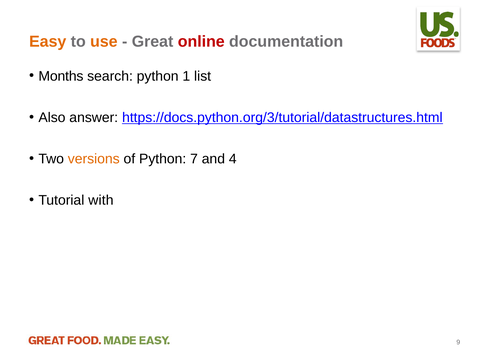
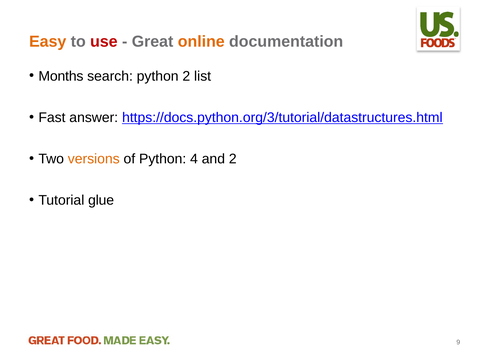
use colour: orange -> red
online colour: red -> orange
python 1: 1 -> 2
Also: Also -> Fast
7: 7 -> 4
and 4: 4 -> 2
with: with -> glue
